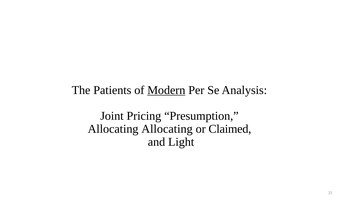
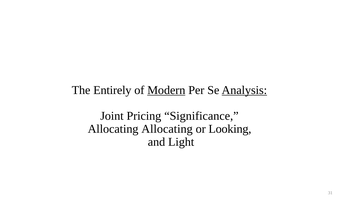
Patients: Patients -> Entirely
Analysis underline: none -> present
Presumption: Presumption -> Significance
Claimed: Claimed -> Looking
